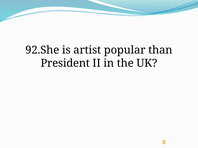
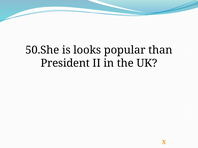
92.She: 92.She -> 50.She
artist: artist -> looks
